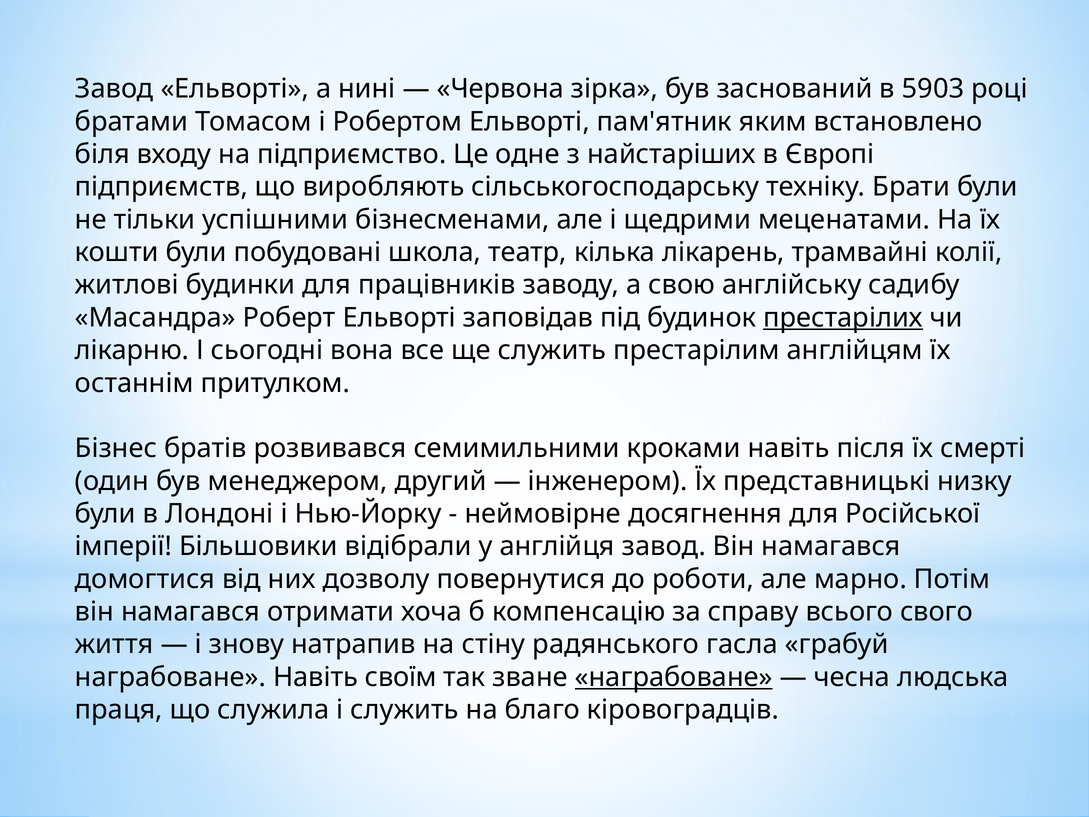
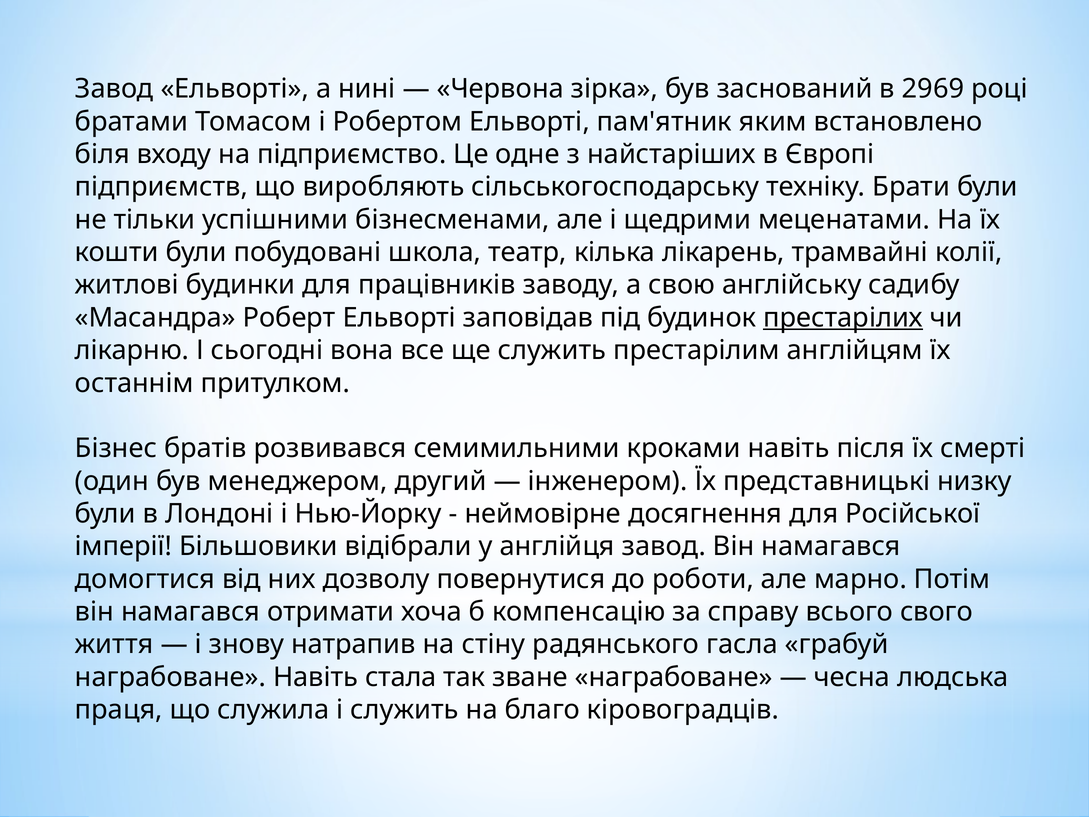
5903: 5903 -> 2969
своїм: своїм -> стала
награбоване at (674, 677) underline: present -> none
